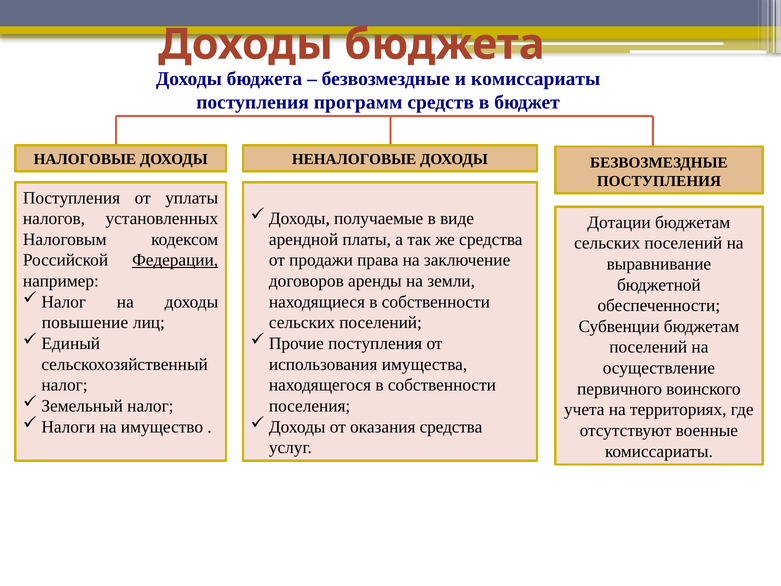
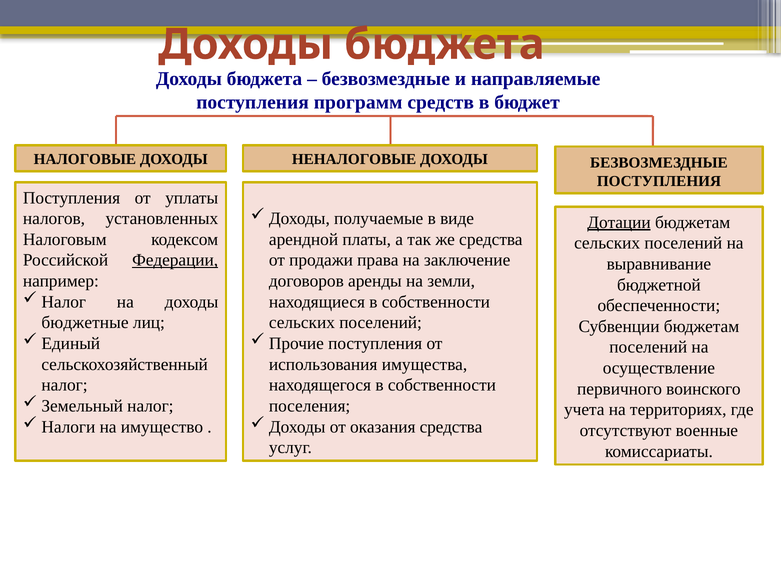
комиссариаты at (536, 79): комиссариаты -> направляемые
Дотации underline: none -> present
повышение: повышение -> бюджетные
